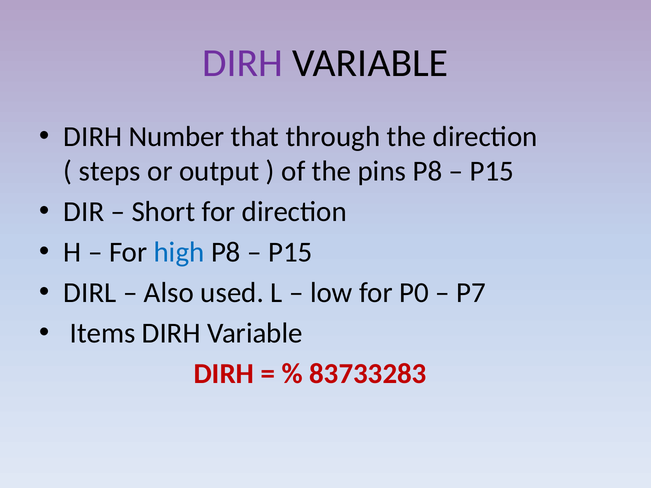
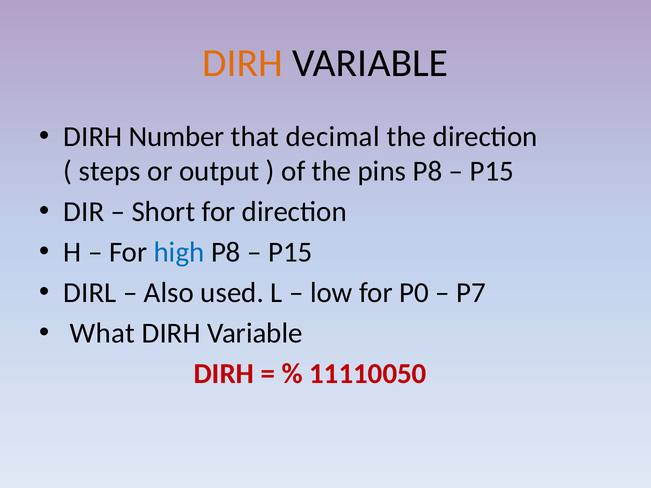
DIRH at (243, 63) colour: purple -> orange
through: through -> decimal
Items: Items -> What
83733283: 83733283 -> 11110050
